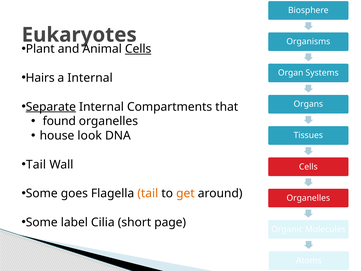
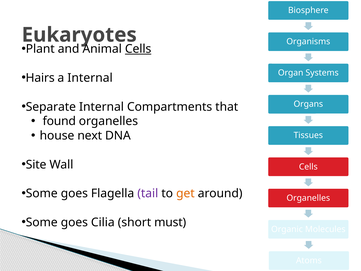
Separate underline: present -> none
look: look -> next
Tail at (36, 164): Tail -> Site
tail at (148, 193) colour: orange -> purple
label at (74, 222): label -> goes
page: page -> must
